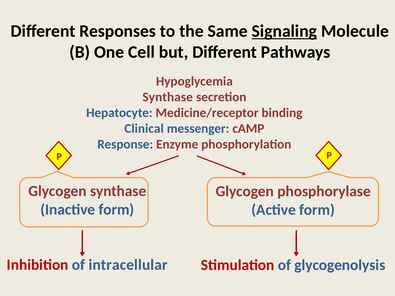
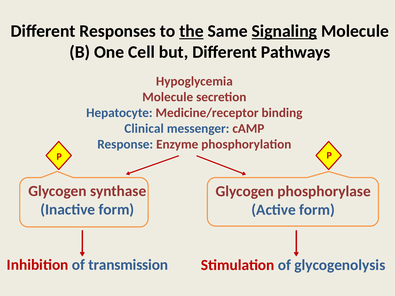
the underline: none -> present
Synthase at (168, 97): Synthase -> Molecule
intracellular: intracellular -> transmission
